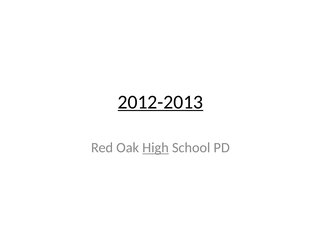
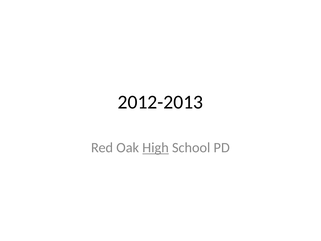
2012-2013 underline: present -> none
